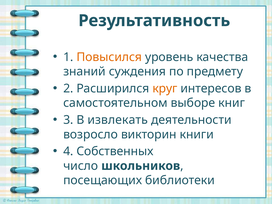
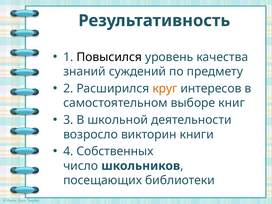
Повысился colour: orange -> black
суждения: суждения -> суждений
извлекать: извлекать -> школьной
